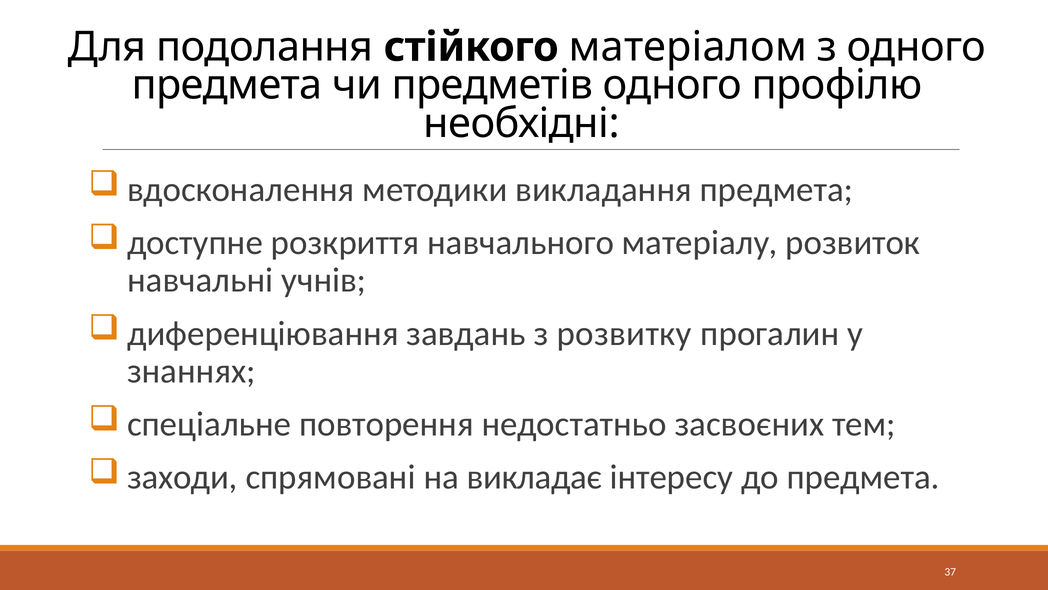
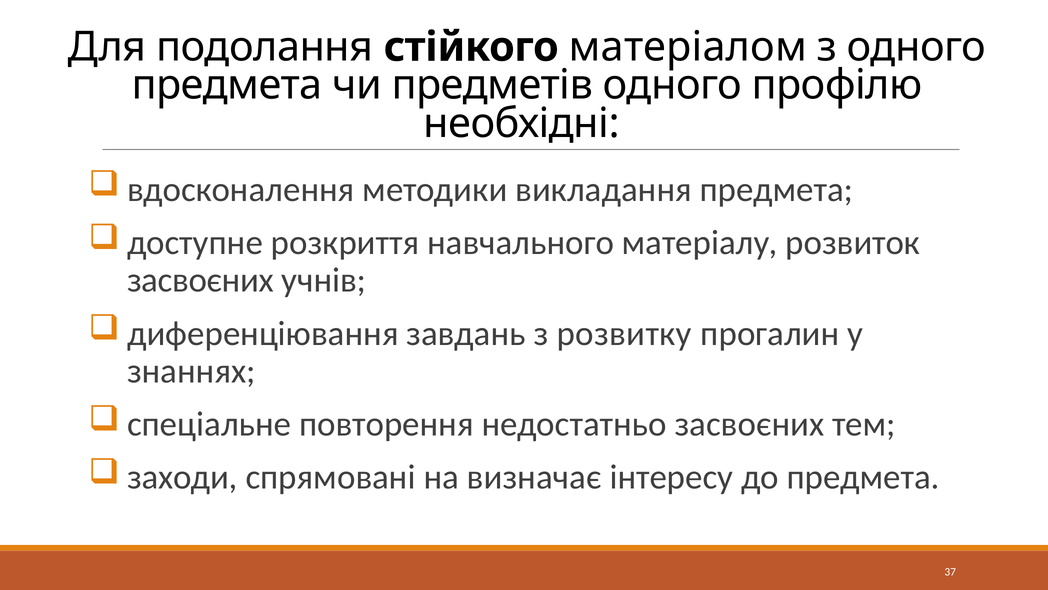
навчальні at (200, 280): навчальні -> засвоєних
викладає: викладає -> визначає
